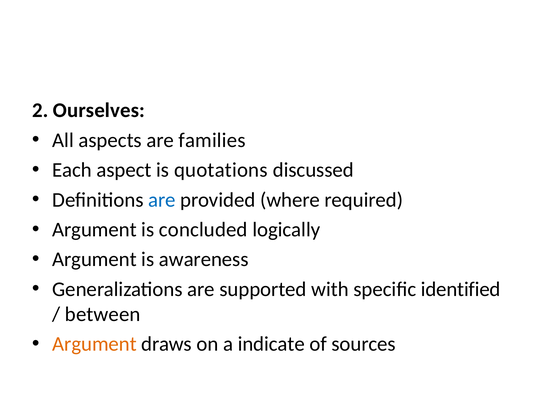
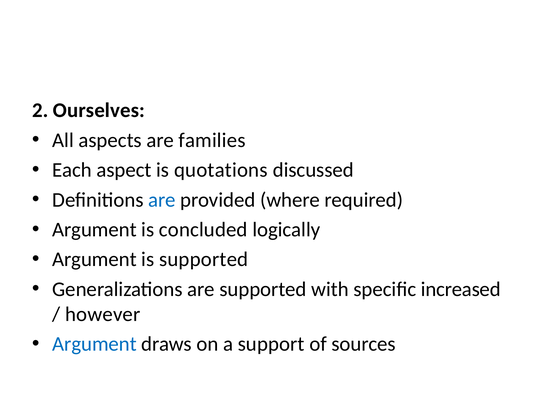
is awareness: awareness -> supported
identified: identified -> increased
between: between -> however
Argument at (94, 344) colour: orange -> blue
indicate: indicate -> support
